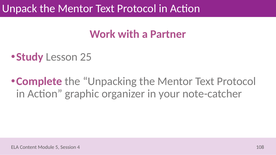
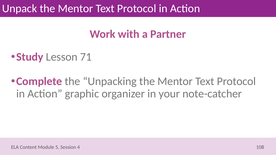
25: 25 -> 71
